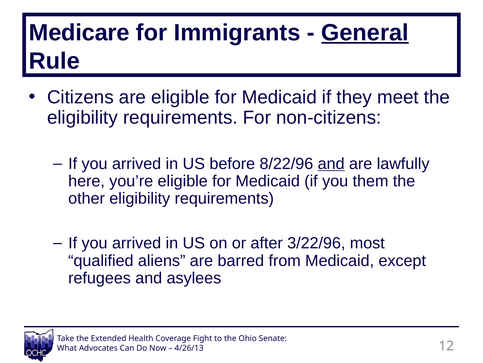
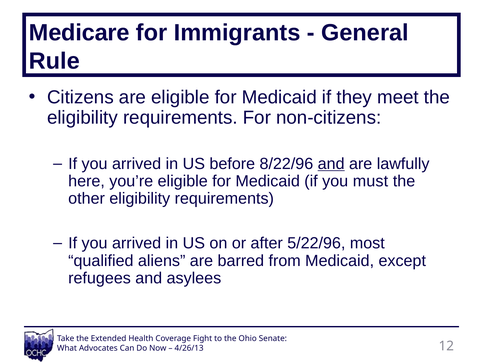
General underline: present -> none
them: them -> must
3/22/96: 3/22/96 -> 5/22/96
